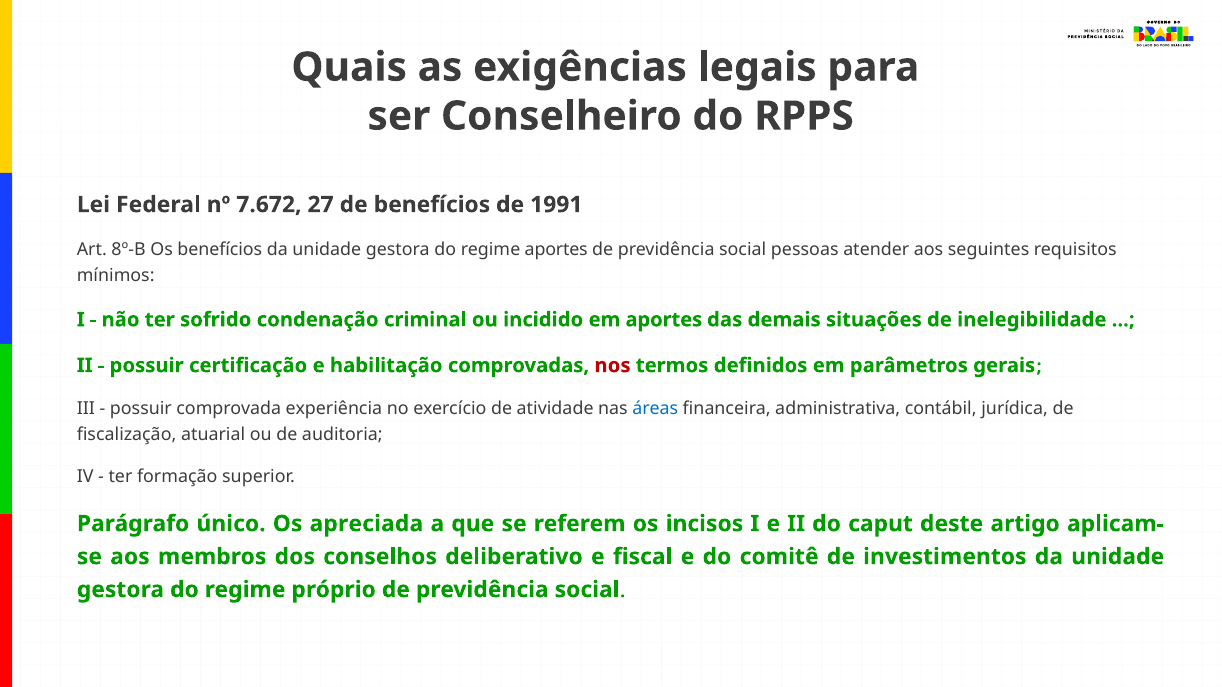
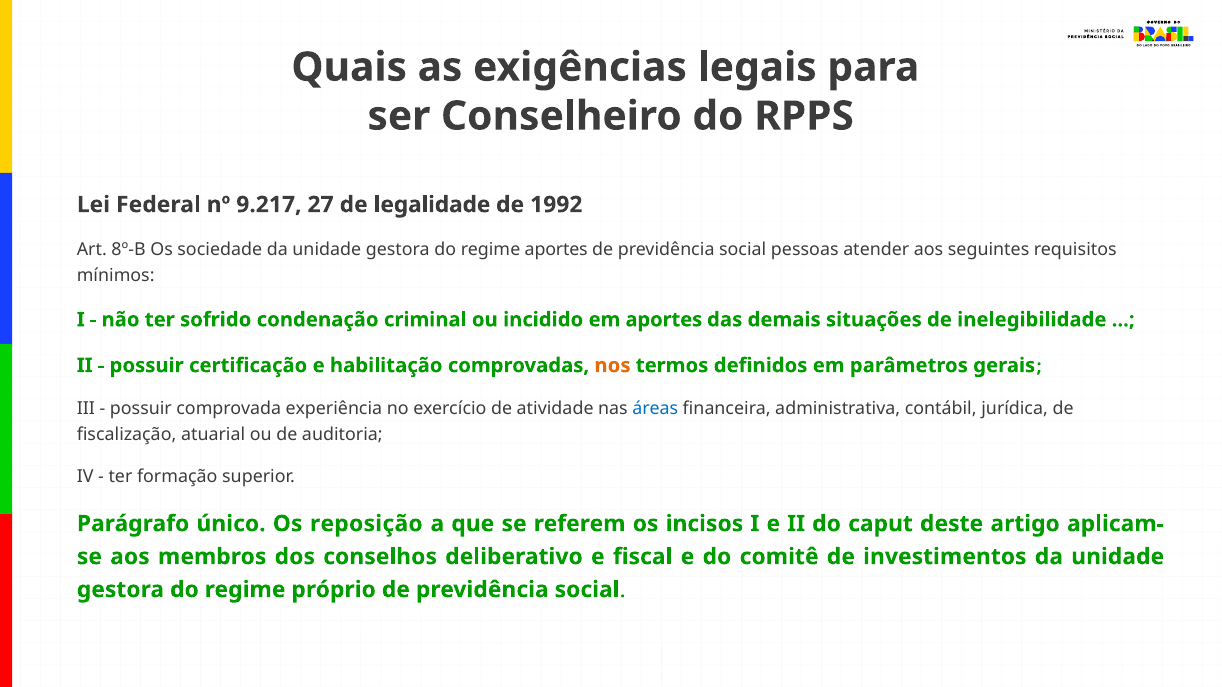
7.672: 7.672 -> 9.217
de benefícios: benefícios -> legalidade
1991: 1991 -> 1992
Os benefícios: benefícios -> sociedade
nos colour: red -> orange
apreciada: apreciada -> reposição
